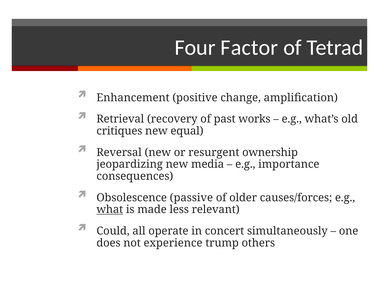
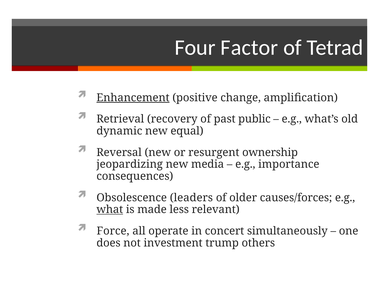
Enhancement underline: none -> present
works: works -> public
critiques: critiques -> dynamic
passive: passive -> leaders
Could: Could -> Force
experience: experience -> investment
